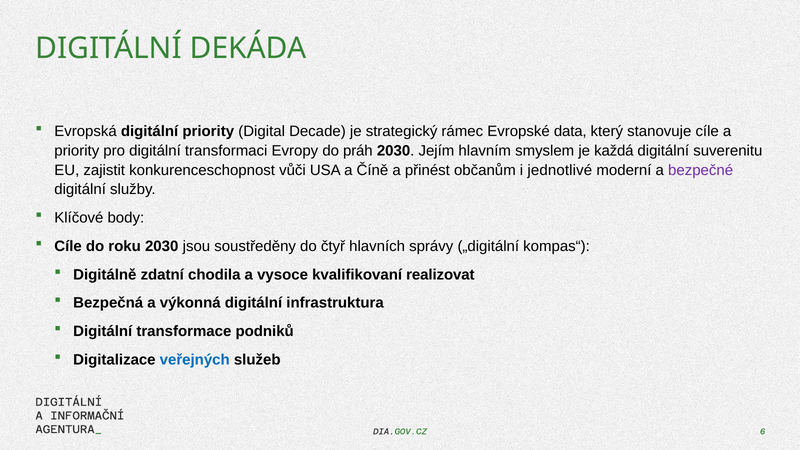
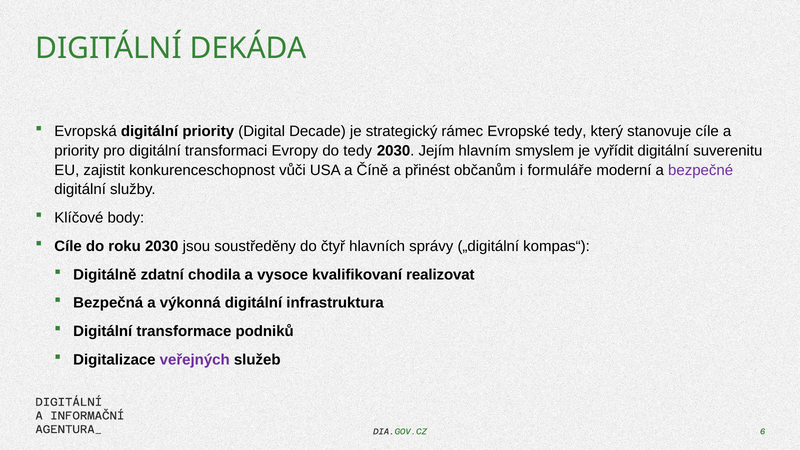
Evropské data: data -> tedy
do práh: práh -> tedy
každá: každá -> vyřídit
jednotlivé: jednotlivé -> formuláře
veřejných colour: blue -> purple
